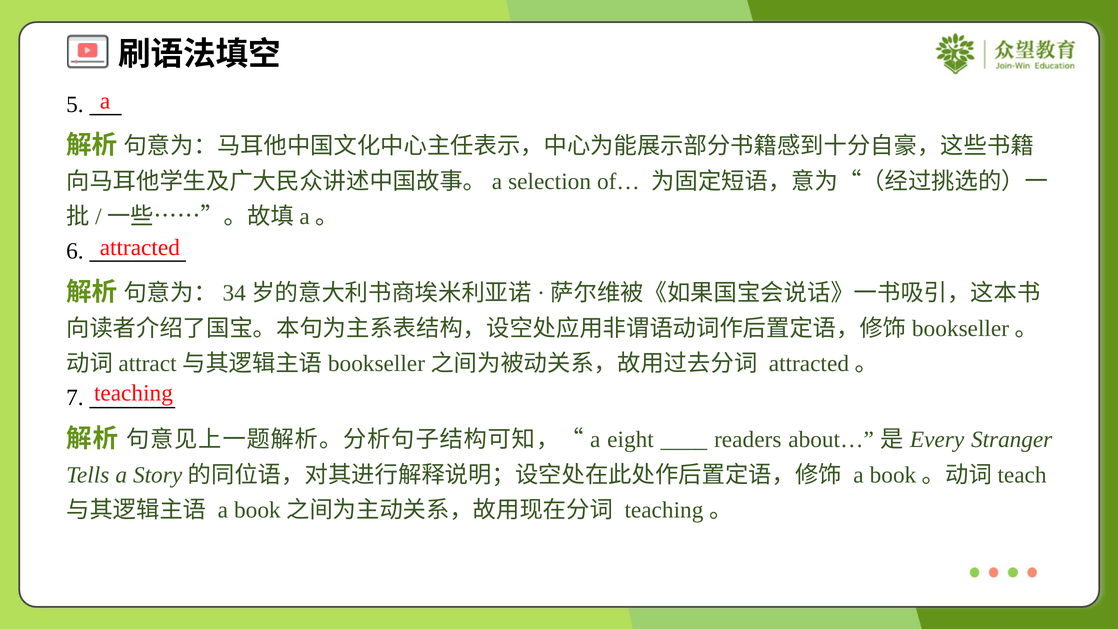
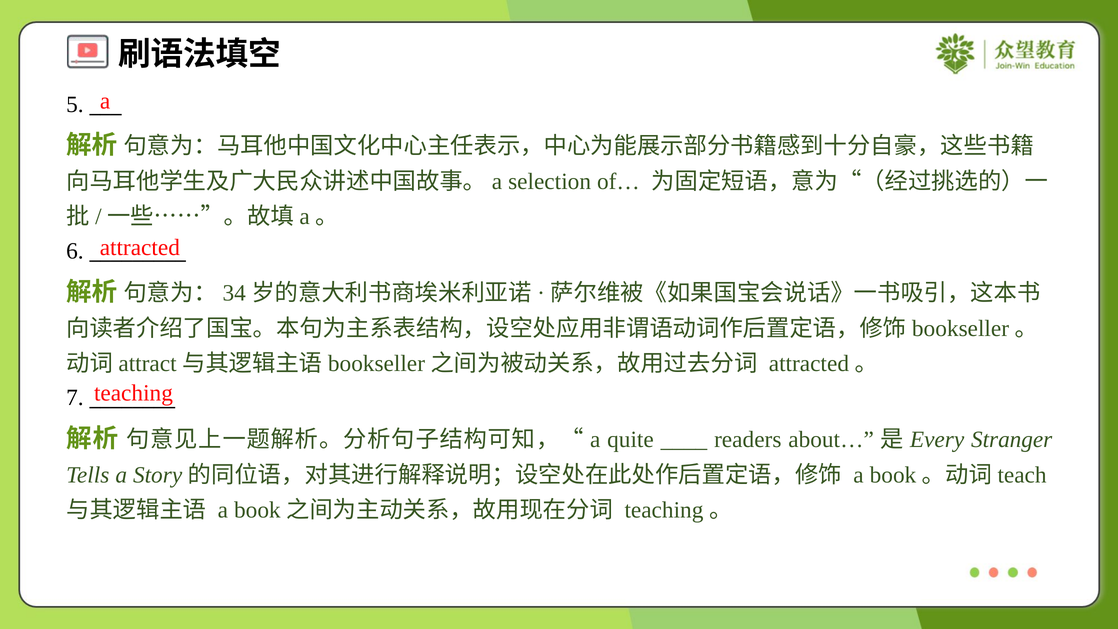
eight: eight -> quite
